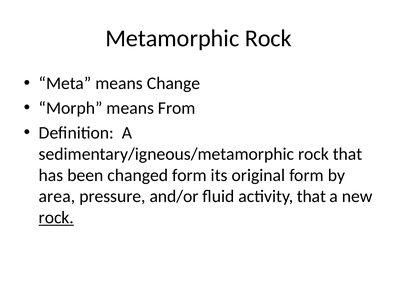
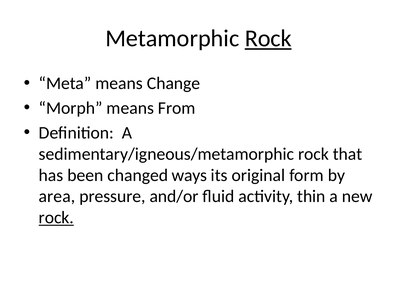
Rock at (268, 38) underline: none -> present
changed form: form -> ways
activity that: that -> thin
